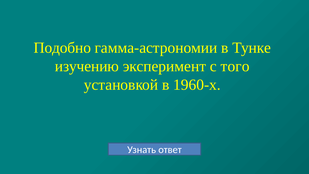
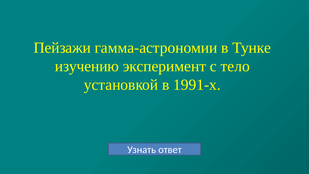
Подобно: Подобно -> Пейзажи
того: того -> тело
1960-х: 1960-х -> 1991-х
